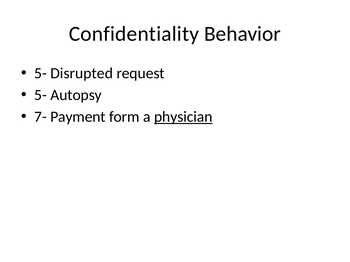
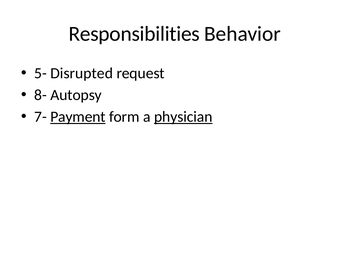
Confidentiality: Confidentiality -> Responsibilities
5- at (40, 95): 5- -> 8-
Payment underline: none -> present
